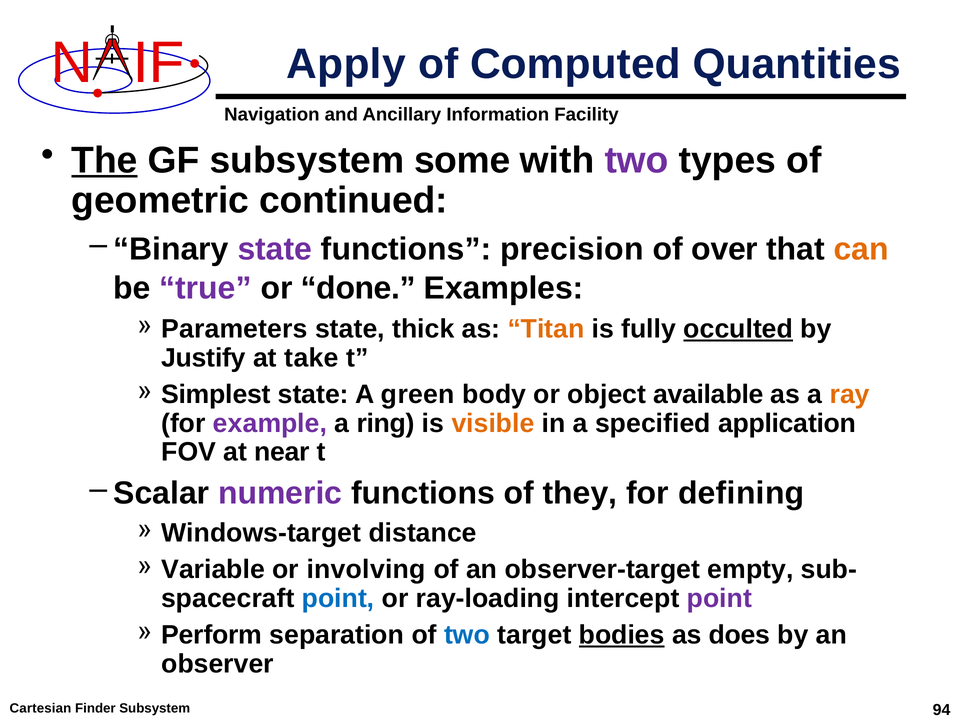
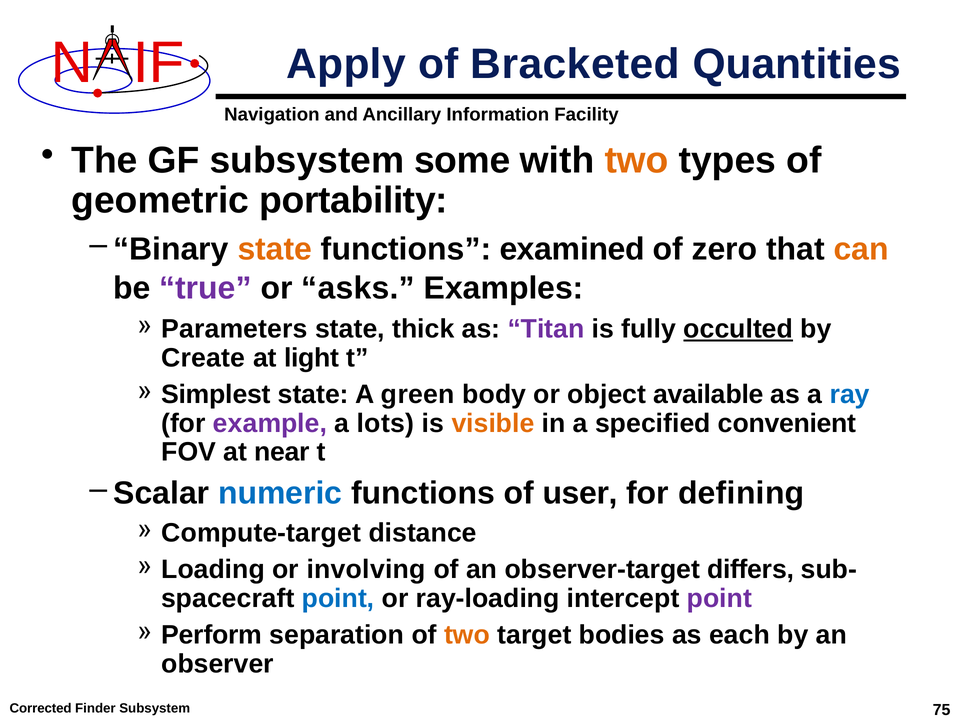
Computed: Computed -> Bracketed
The underline: present -> none
two at (637, 160) colour: purple -> orange
continued: continued -> portability
state at (275, 249) colour: purple -> orange
precision: precision -> examined
over: over -> zero
done: done -> asks
Titan colour: orange -> purple
Justify: Justify -> Create
take: take -> light
ray colour: orange -> blue
ring: ring -> lots
application: application -> convenient
numeric colour: purple -> blue
they: they -> user
Windows-target: Windows-target -> Compute-target
Variable: Variable -> Loading
empty: empty -> differs
two at (467, 635) colour: blue -> orange
bodies underline: present -> none
does: does -> each
Cartesian: Cartesian -> Corrected
94: 94 -> 75
